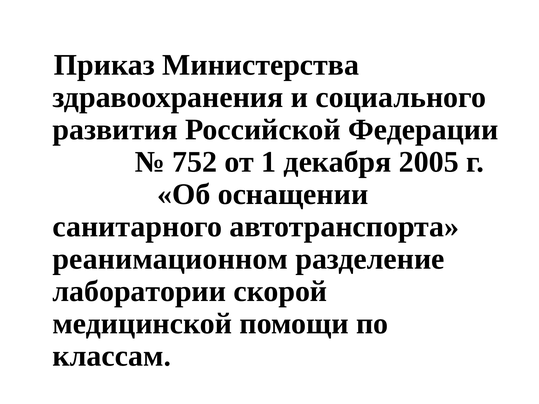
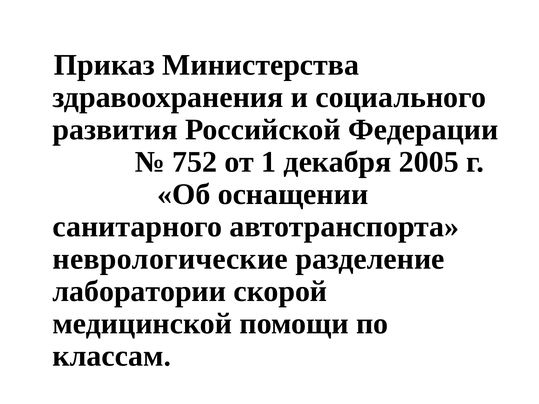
реанимационном: реанимационном -> неврологические
